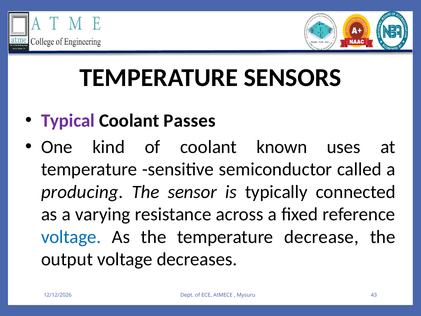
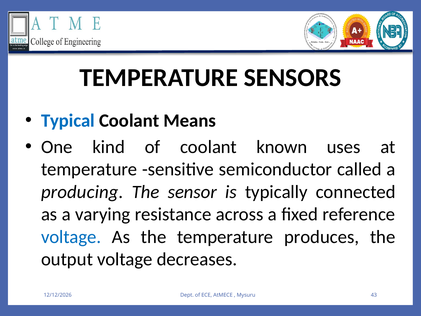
Typical colour: purple -> blue
Passes: Passes -> Means
decrease: decrease -> produces
